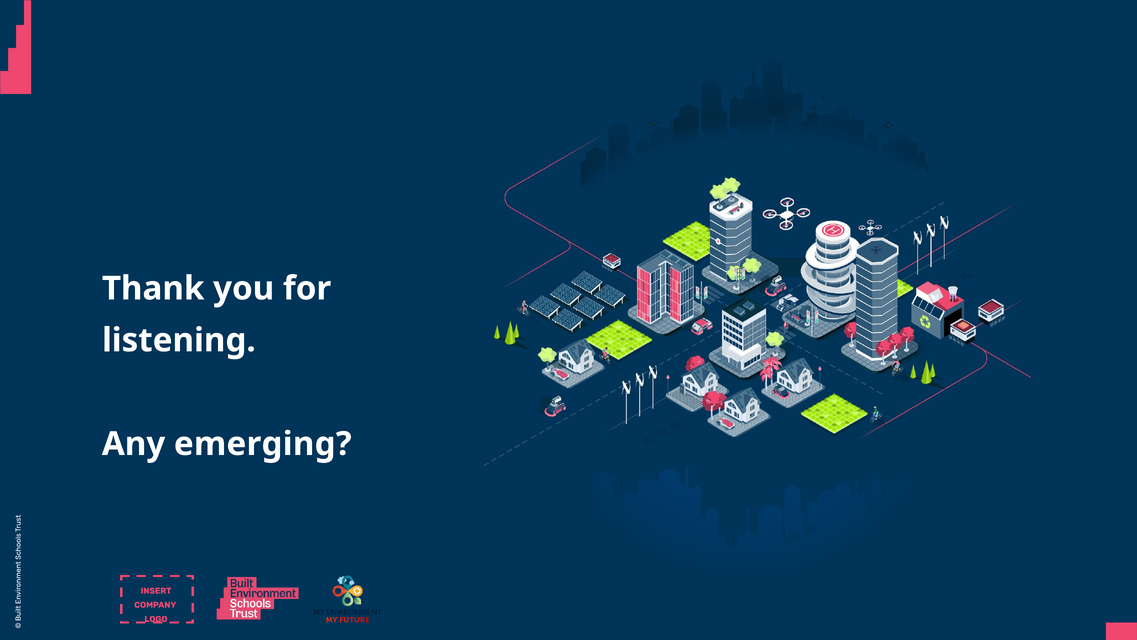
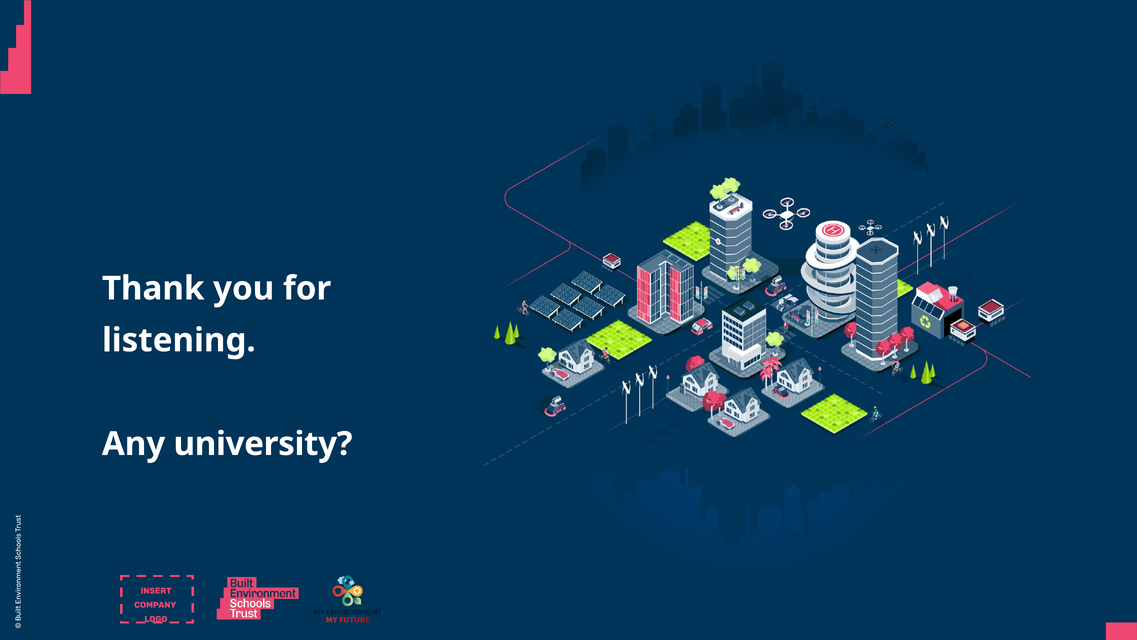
emerging: emerging -> university
